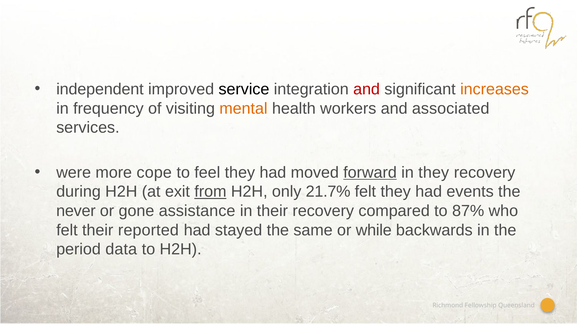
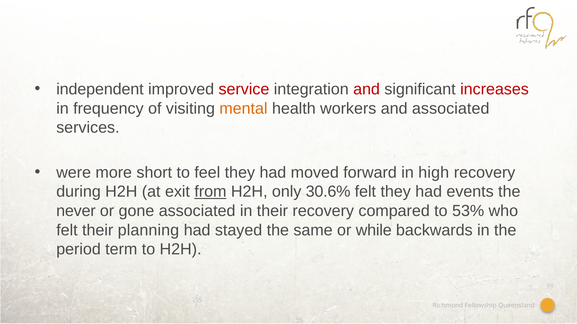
service colour: black -> red
increases colour: orange -> red
cope: cope -> short
forward underline: present -> none
in they: they -> high
21.7%: 21.7% -> 30.6%
gone assistance: assistance -> associated
87%: 87% -> 53%
reported: reported -> planning
data: data -> term
